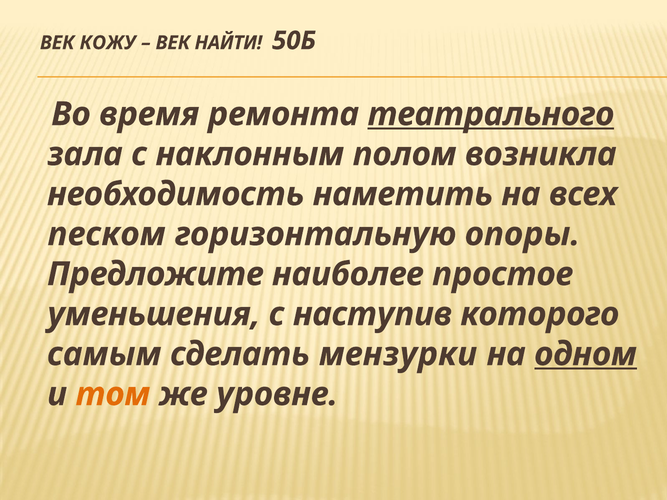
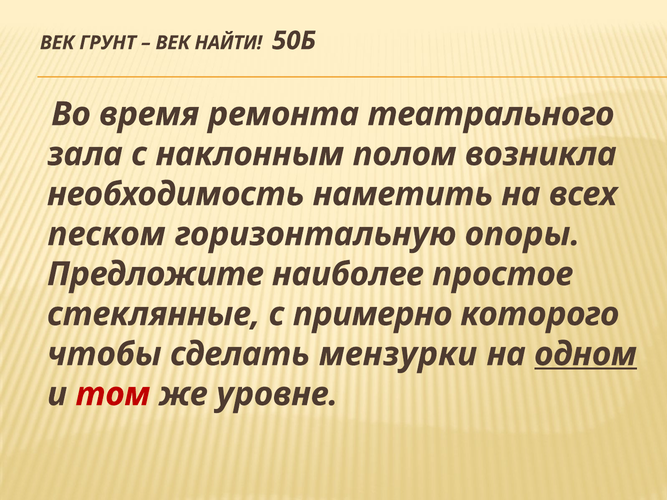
КОЖУ: КОЖУ -> ГРУНТ
театрального underline: present -> none
уменьшения: уменьшения -> стеклянные
наступив: наступив -> примерно
самым: самым -> чтобы
том colour: orange -> red
